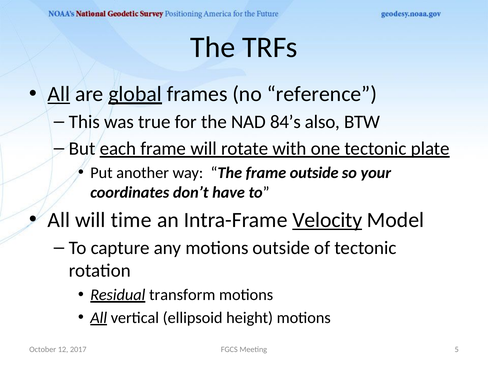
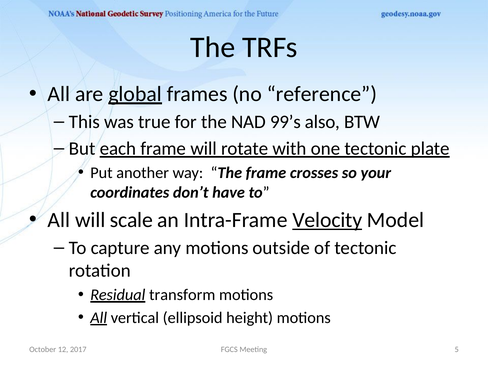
All at (59, 94) underline: present -> none
84’s: 84’s -> 99’s
frame outside: outside -> crosses
time: time -> scale
